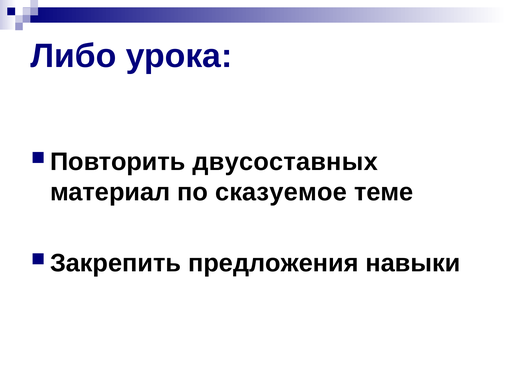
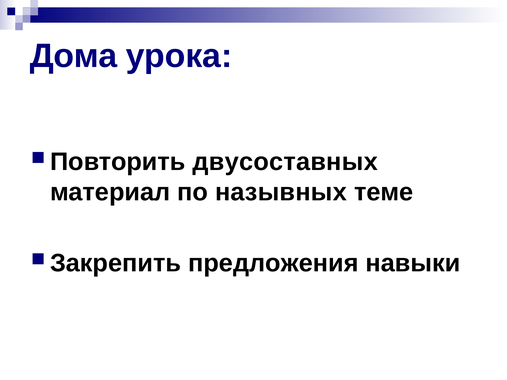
Либо: Либо -> Дома
сказуемое: сказуемое -> назывных
